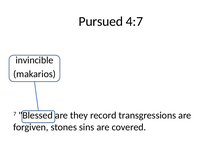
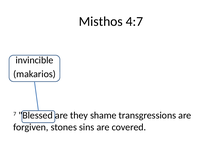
Pursued: Pursued -> Misthos
record: record -> shame
